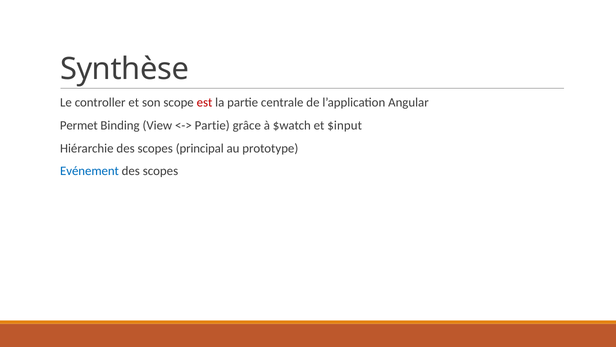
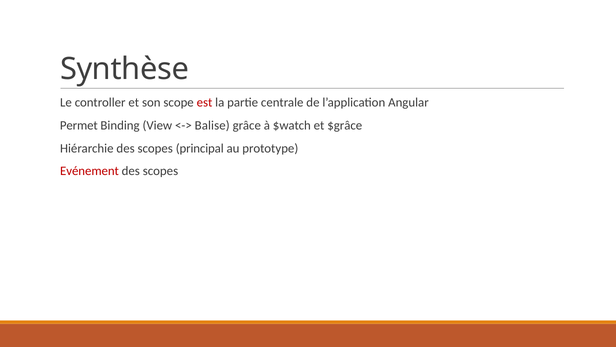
Partie at (212, 125): Partie -> Balise
$input: $input -> $grâce
Evénement colour: blue -> red
